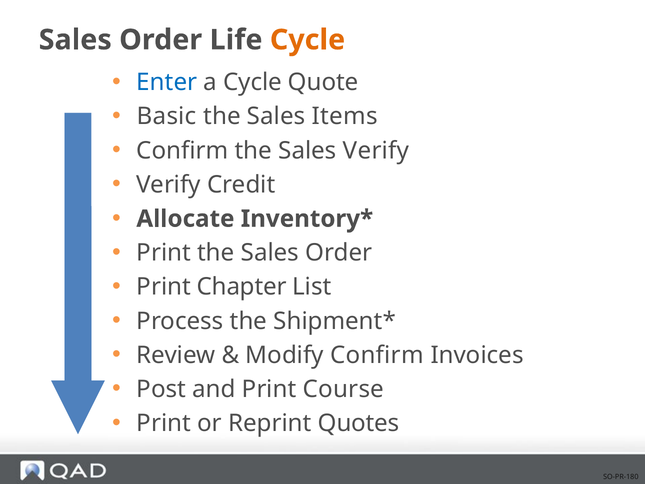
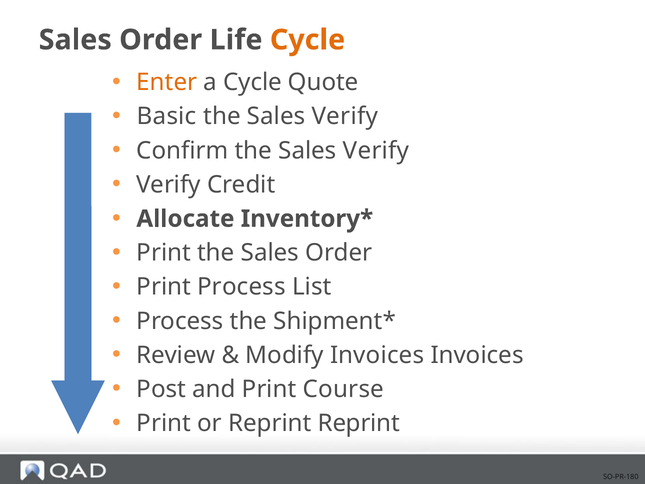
Enter colour: blue -> orange
Items at (345, 116): Items -> Verify
Print Chapter: Chapter -> Process
Modify Confirm: Confirm -> Invoices
Reprint Quotes: Quotes -> Reprint
